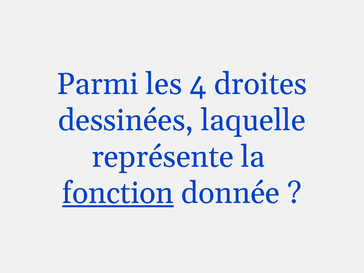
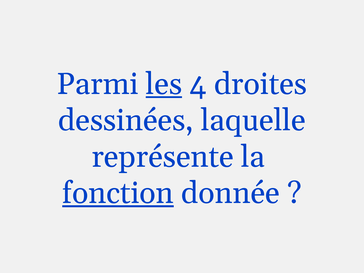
les underline: none -> present
